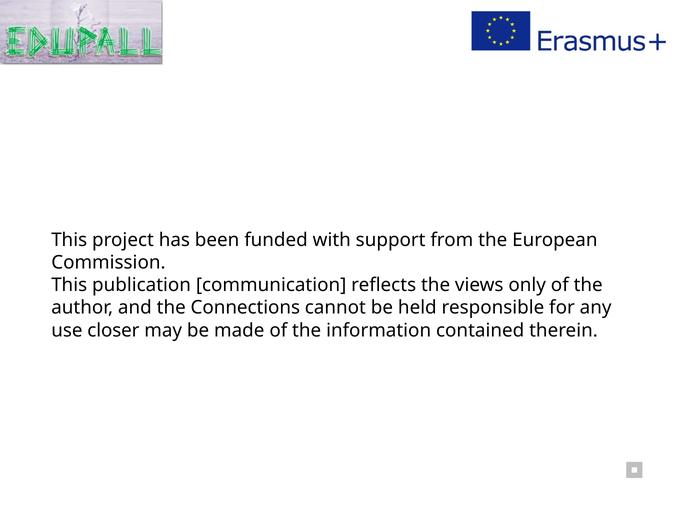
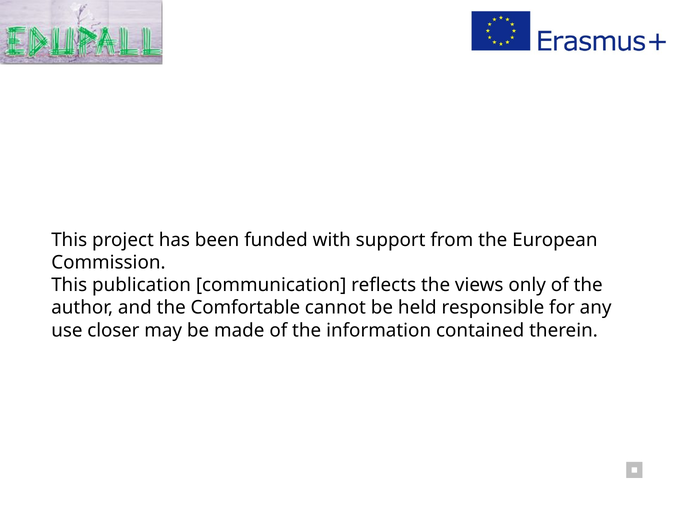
Connections: Connections -> Comfortable
